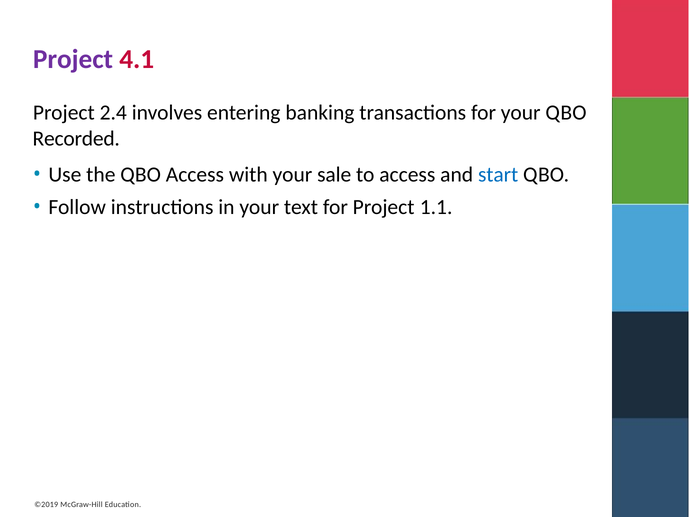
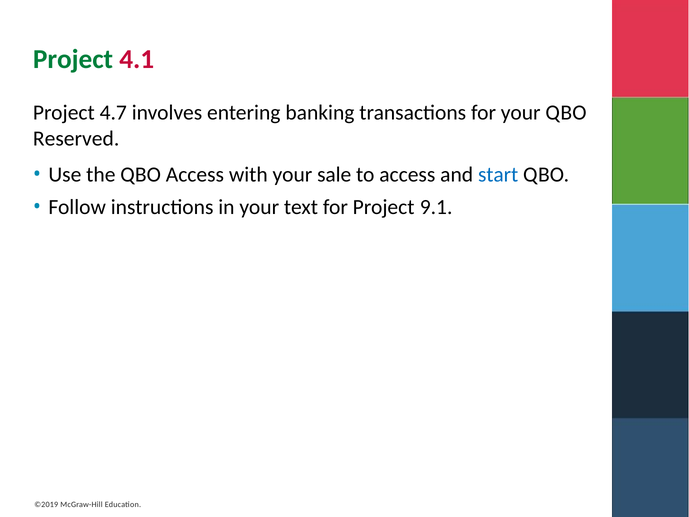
Project at (73, 59) colour: purple -> green
2.4: 2.4 -> 4.7
Recorded: Recorded -> Reserved
1.1: 1.1 -> 9.1
